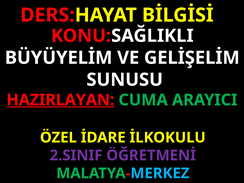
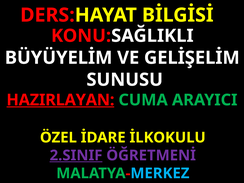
2.SINIF underline: none -> present
